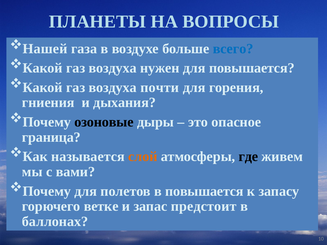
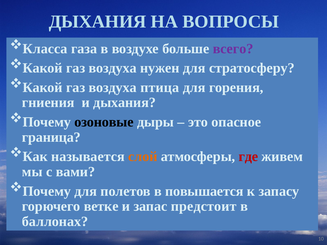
ПЛАНЕТЫ at (97, 22): ПЛАНЕТЫ -> ДЫХАНИЯ
Нашей: Нашей -> Класса
всего colour: blue -> purple
для повышается: повышается -> стратосферу
почти: почти -> птица
где colour: black -> red
